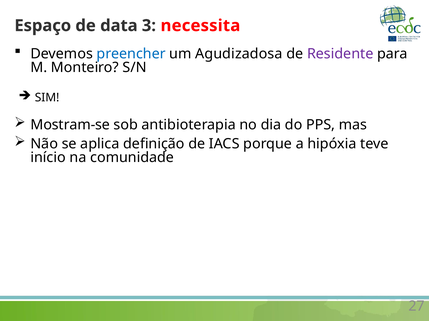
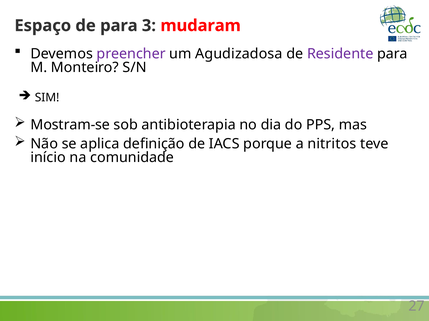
de data: data -> para
necessita: necessita -> mudaram
preencher colour: blue -> purple
hipóxia: hipóxia -> nitritos
